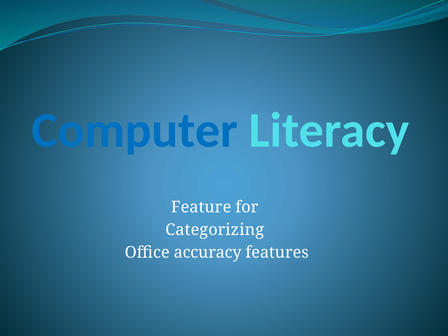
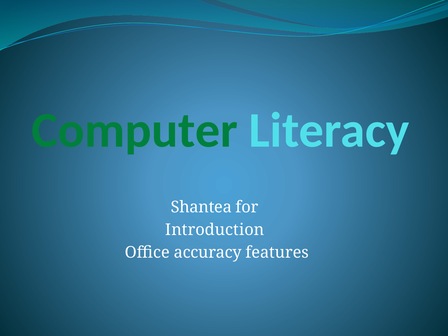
Computer colour: blue -> green
Feature: Feature -> Shantea
Categorizing: Categorizing -> Introduction
